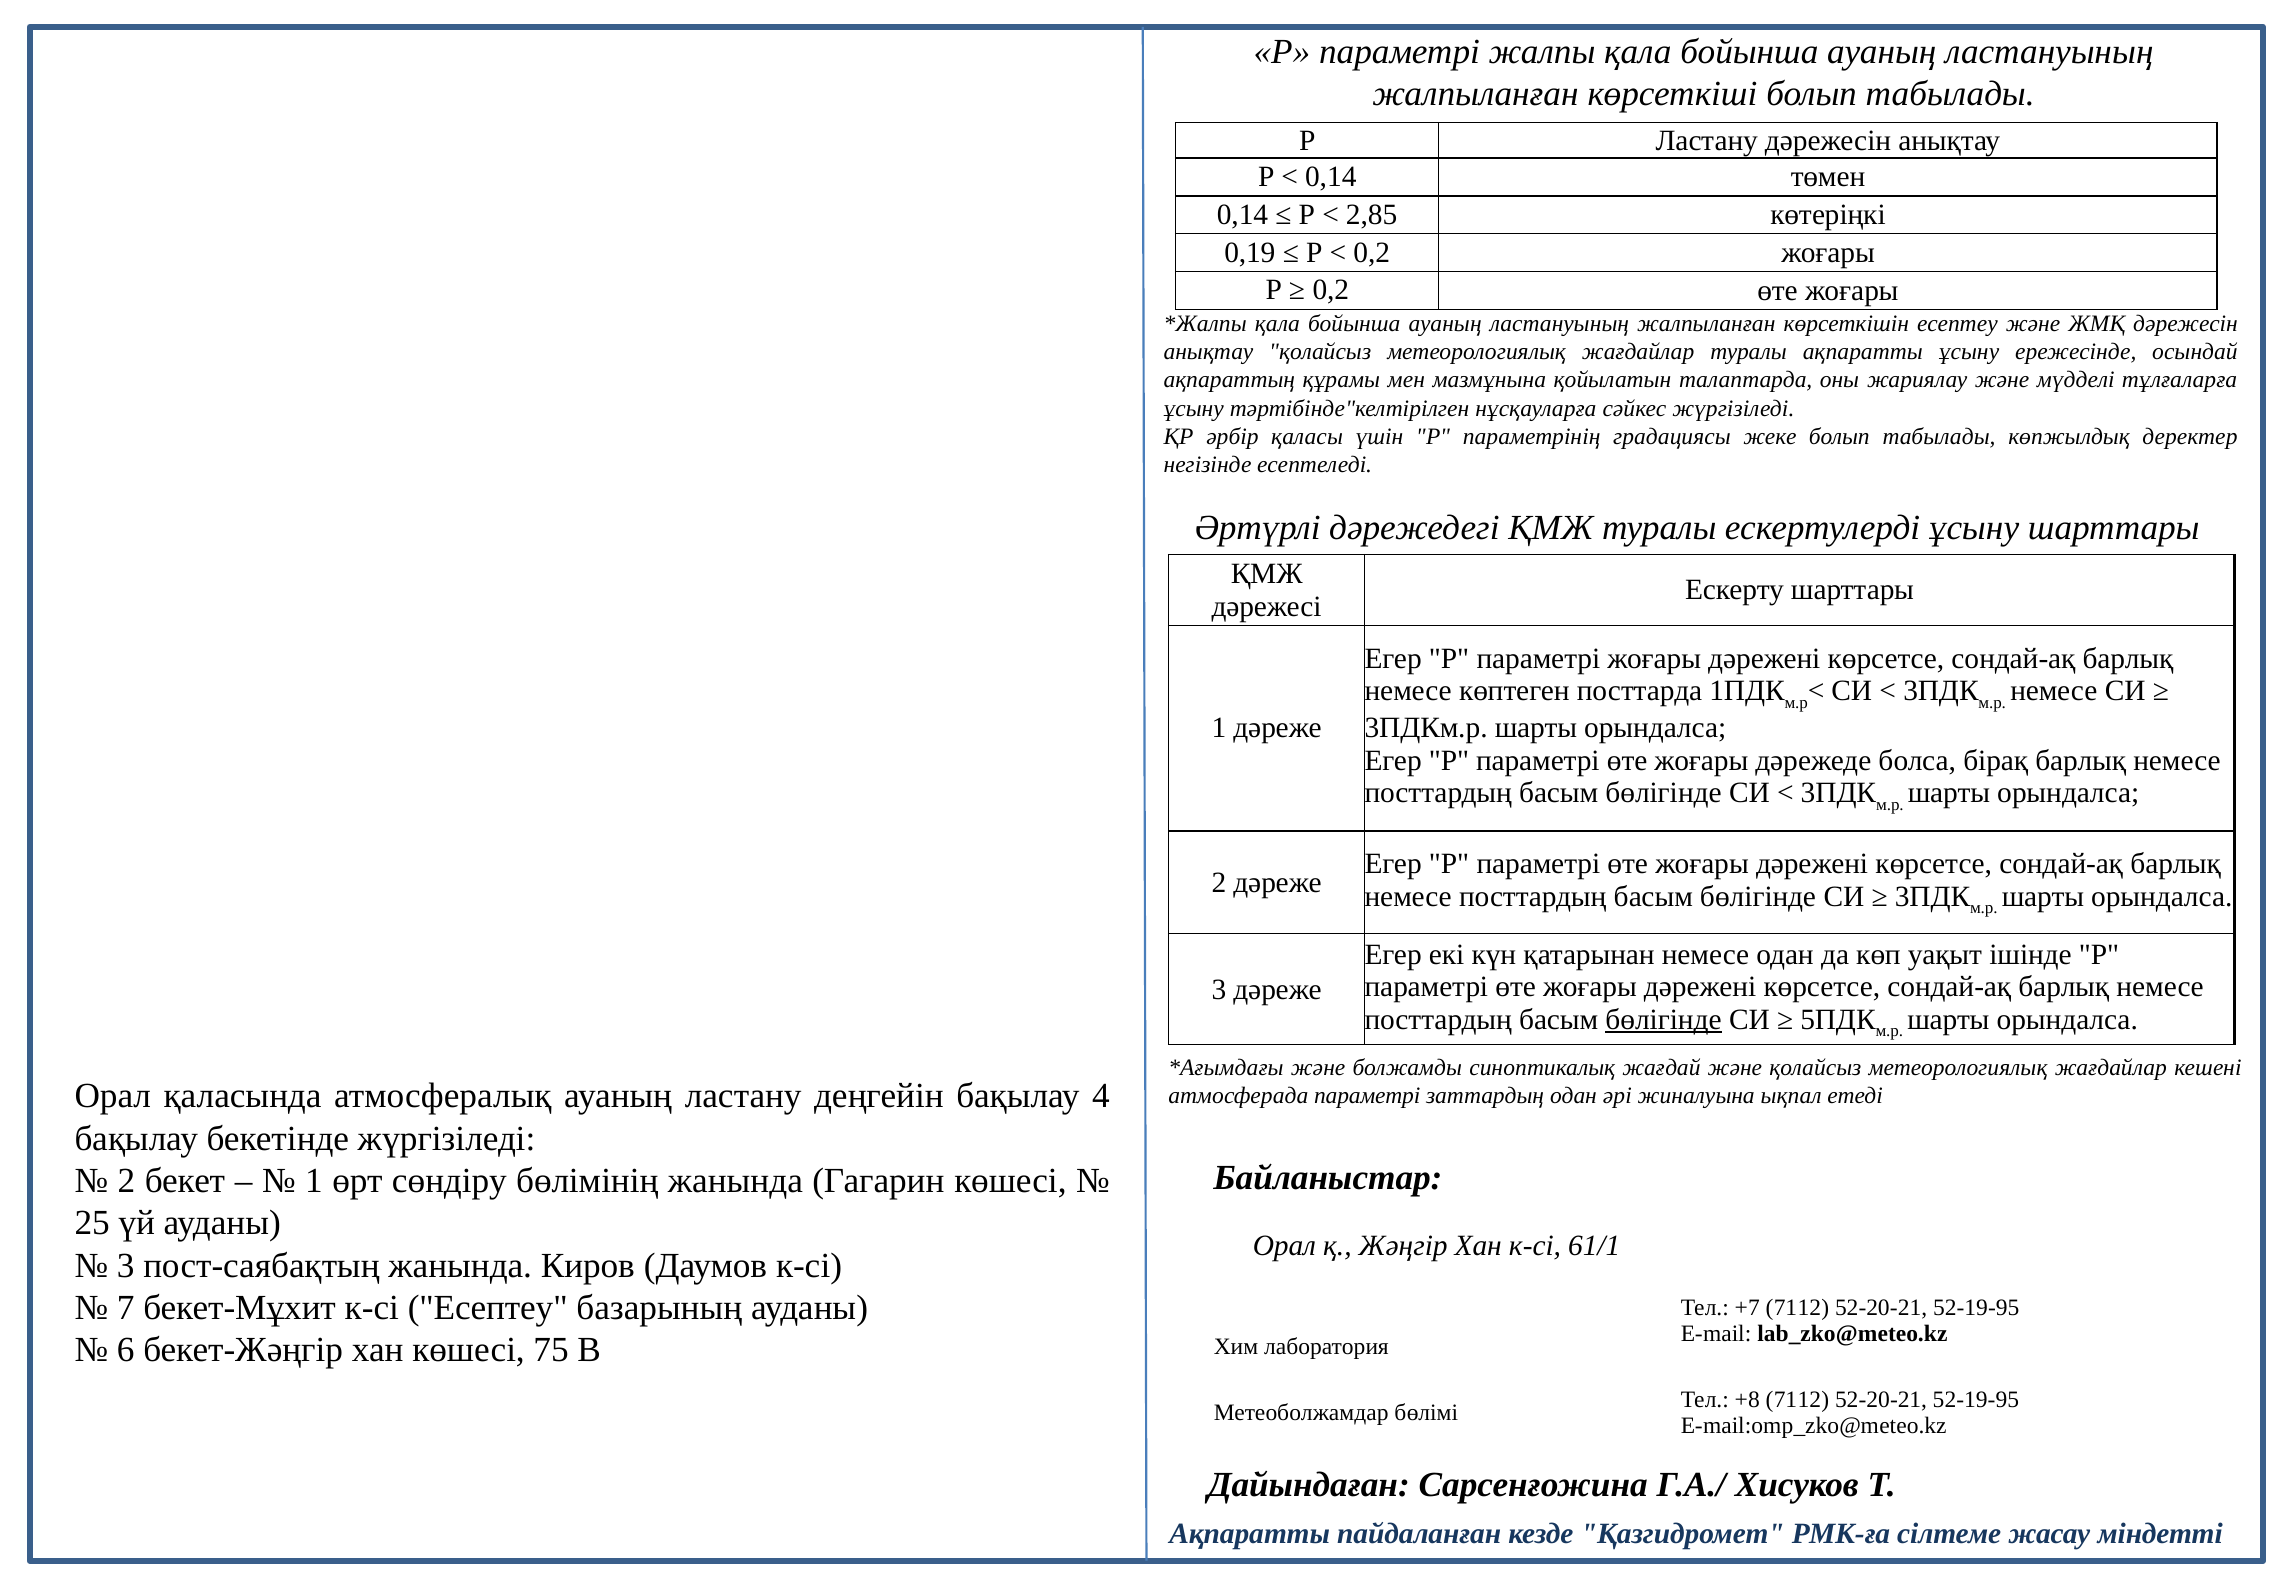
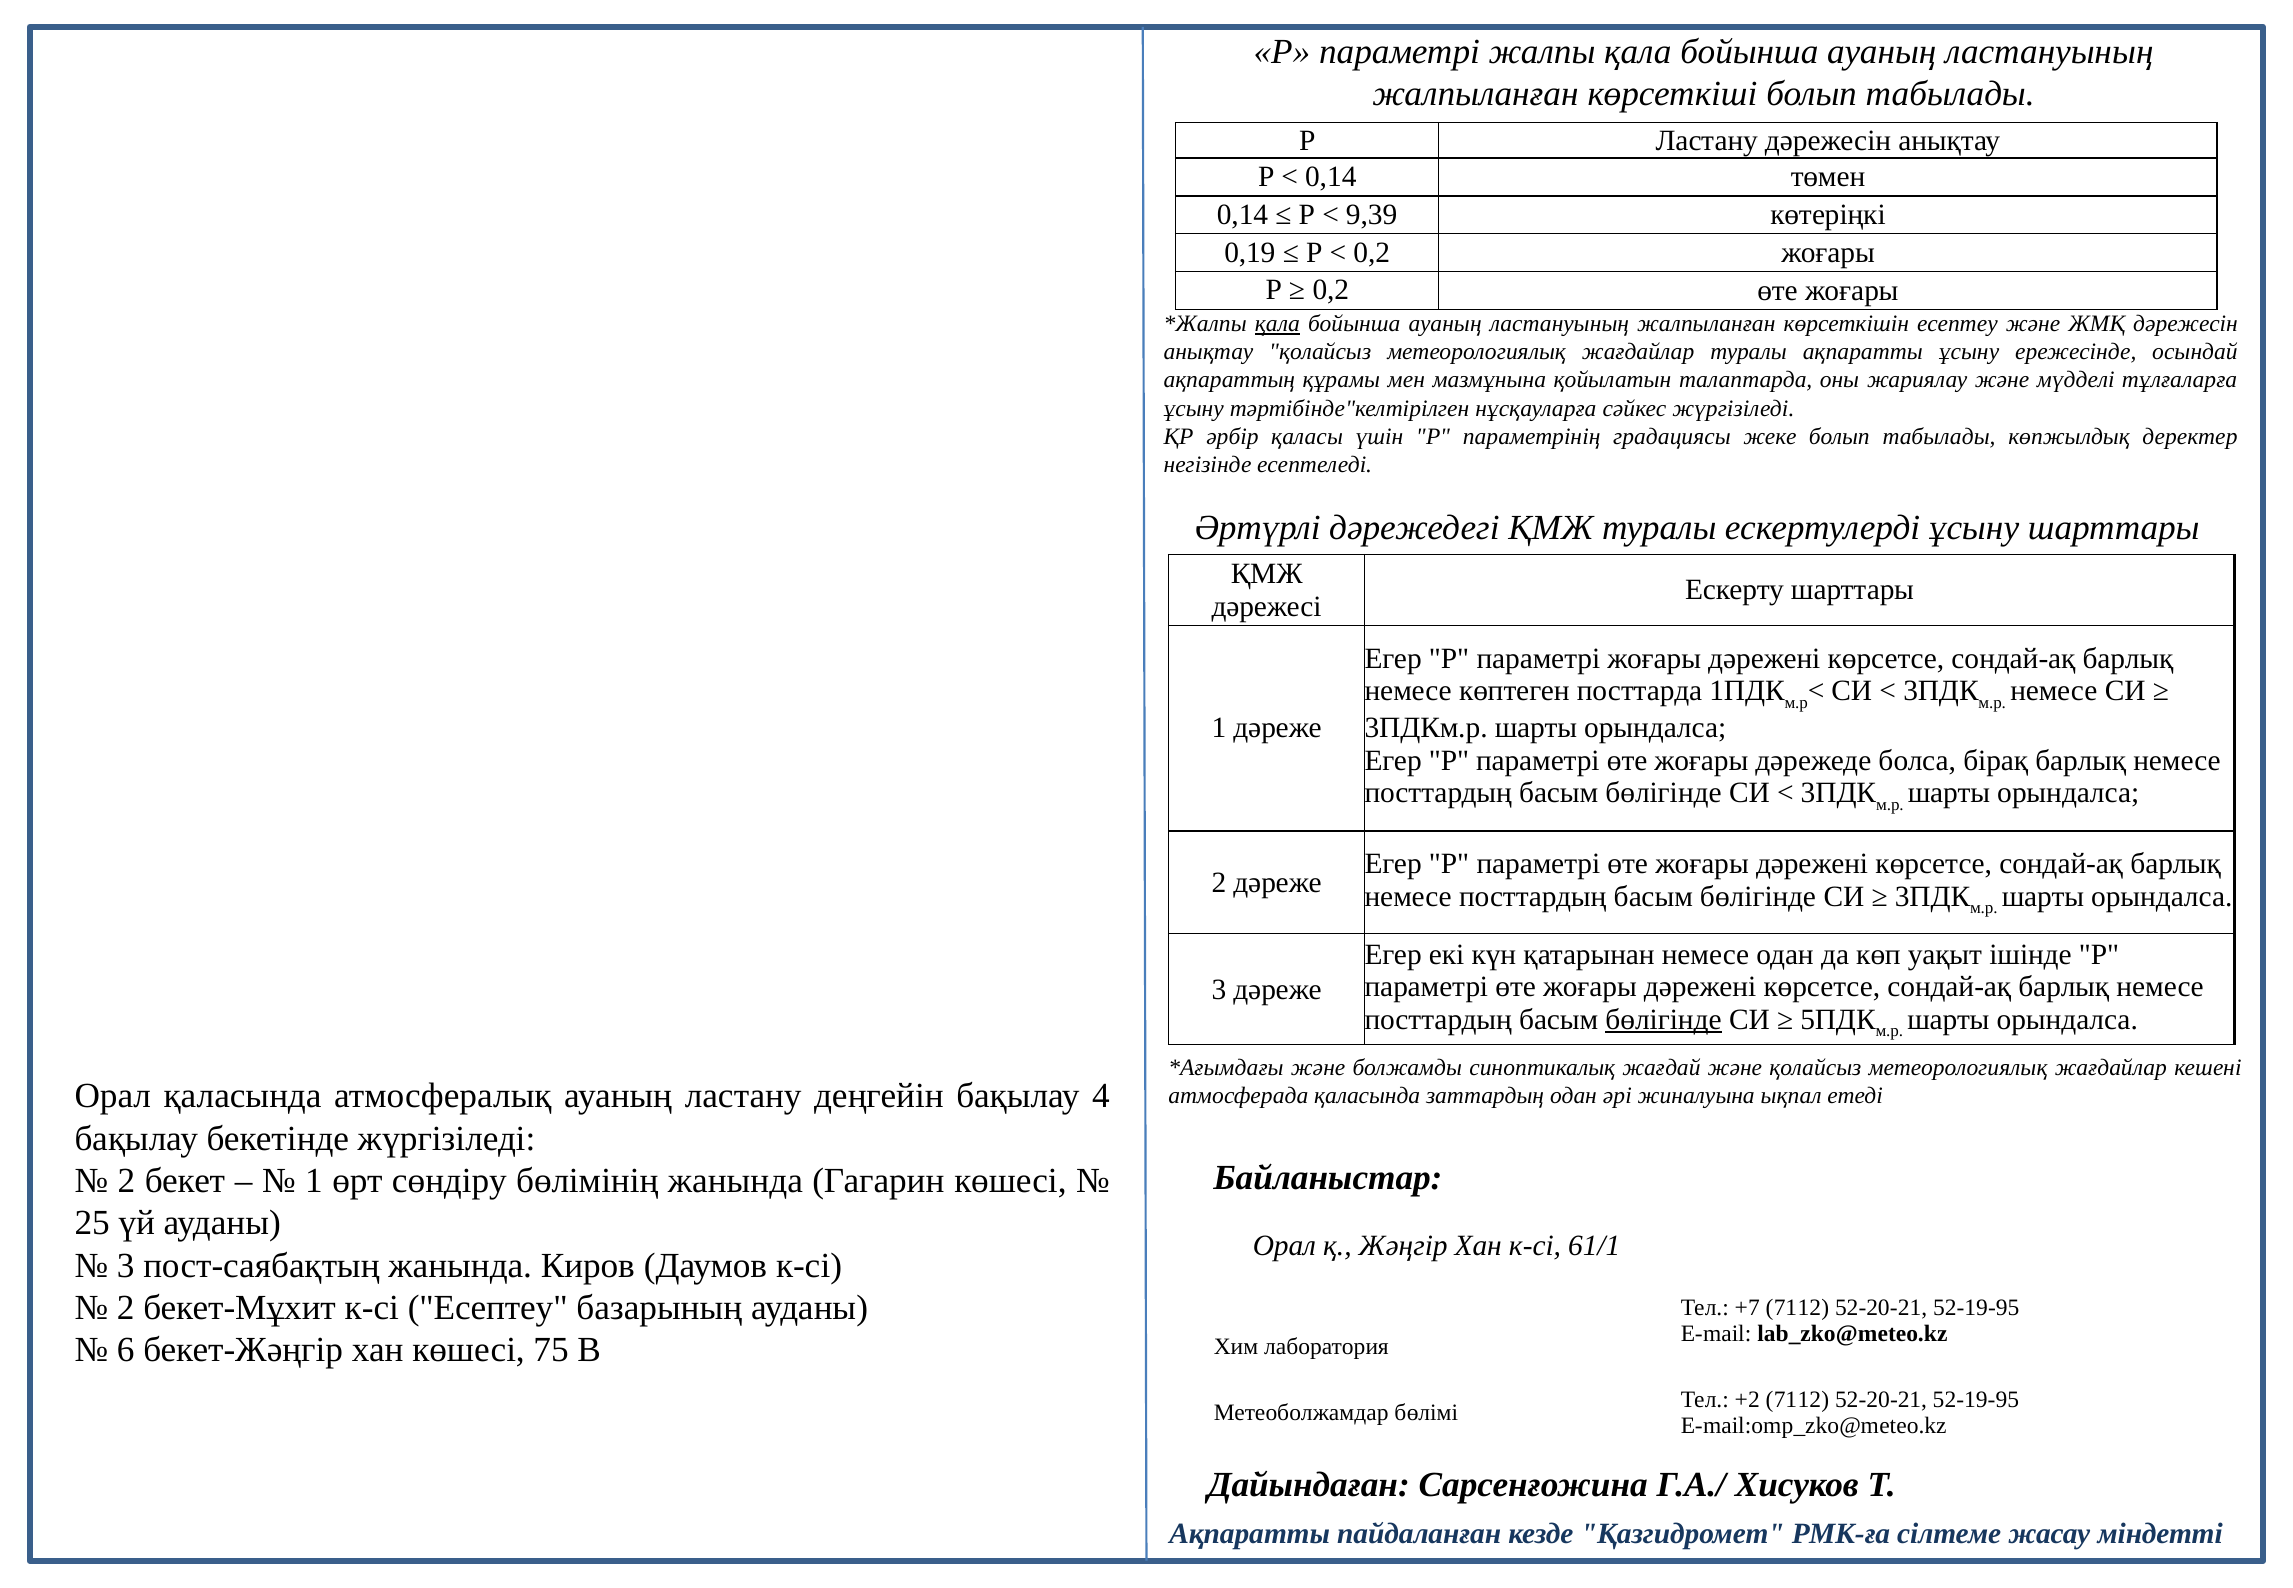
2,85: 2,85 -> 9,39
қала at (1277, 324) underline: none -> present
атмосферада параметрі: параметрі -> қаласында
7 at (126, 1307): 7 -> 2
+8: +8 -> +2
